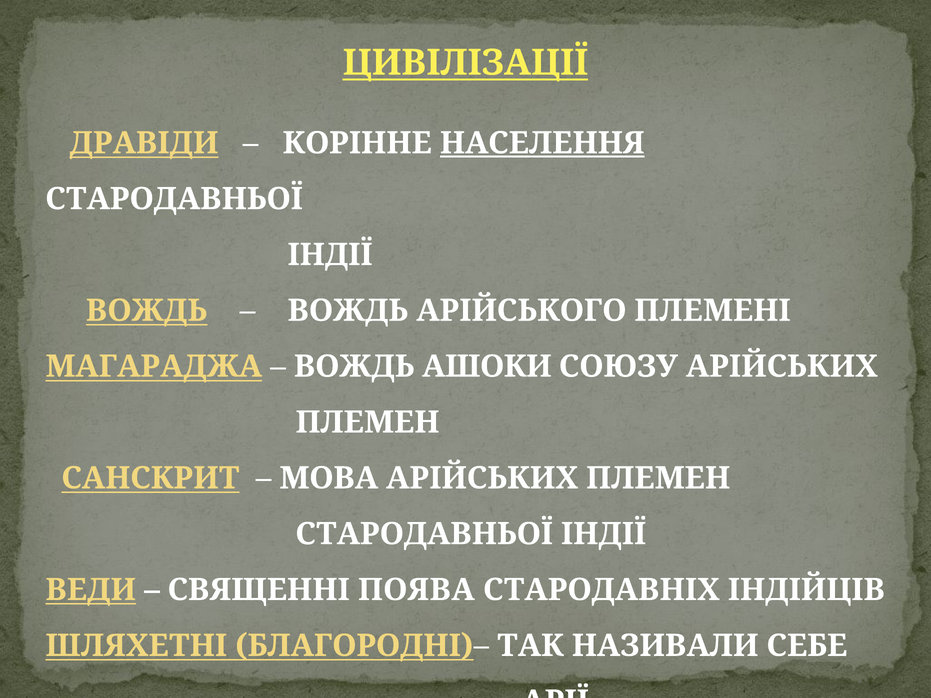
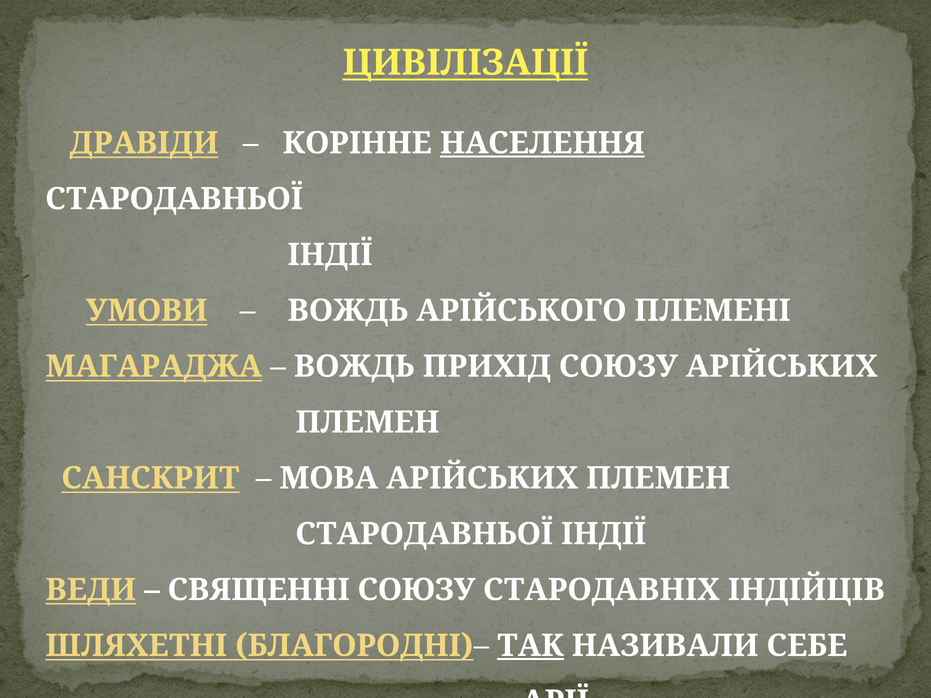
ВОЖДЬ at (147, 311): ВОЖДЬ -> УМОВИ
АШОКИ: АШОКИ -> ПРИХІД
СВЯЩЕННІ ПОЯВА: ПОЯВА -> СОЮЗУ
ТАК underline: none -> present
